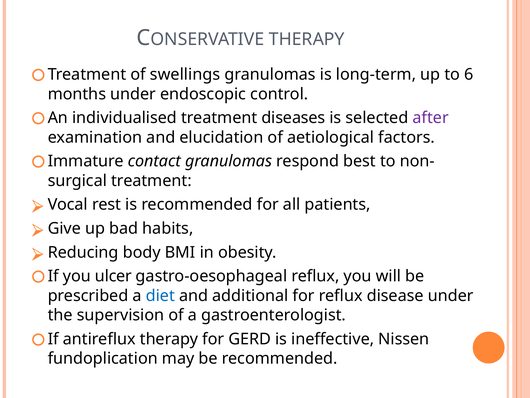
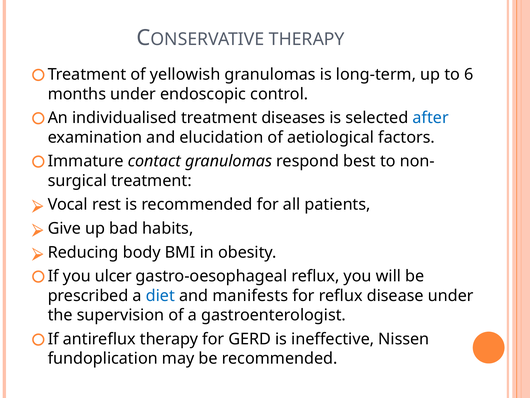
swellings: swellings -> yellowish
after colour: purple -> blue
additional: additional -> manifests
